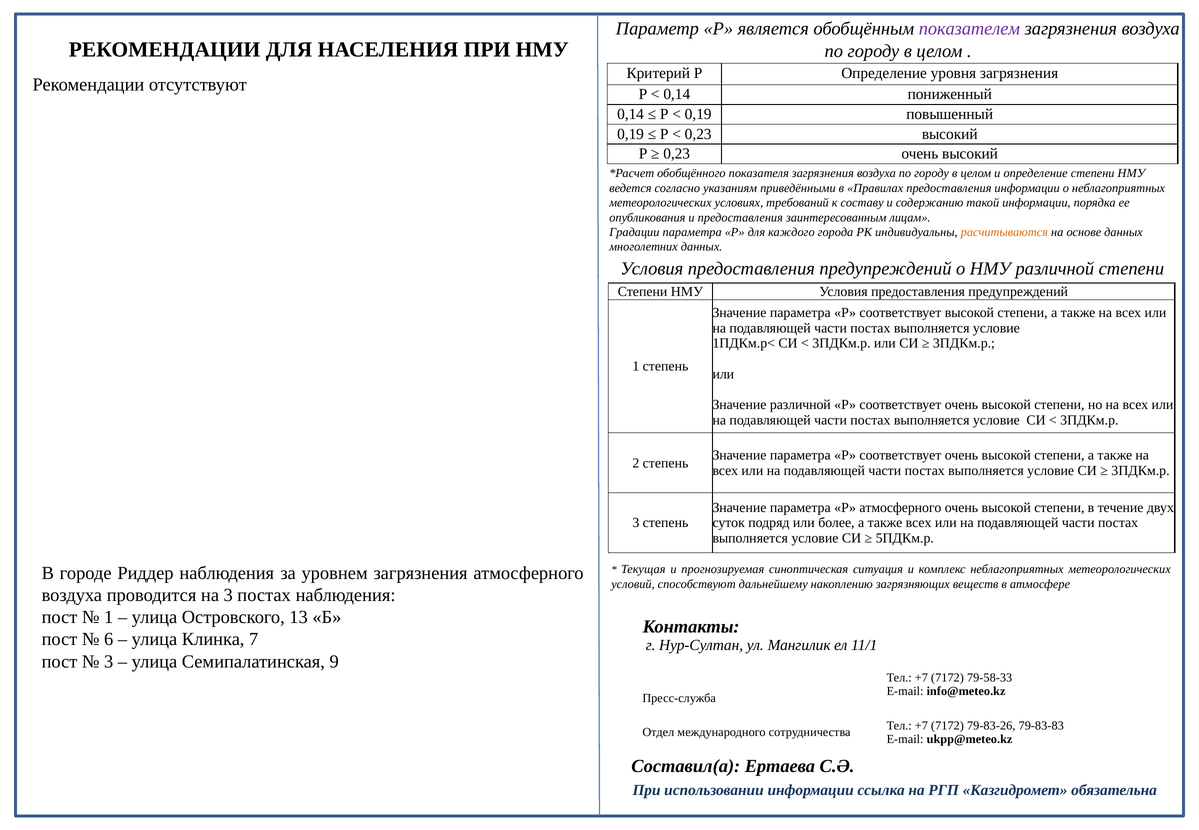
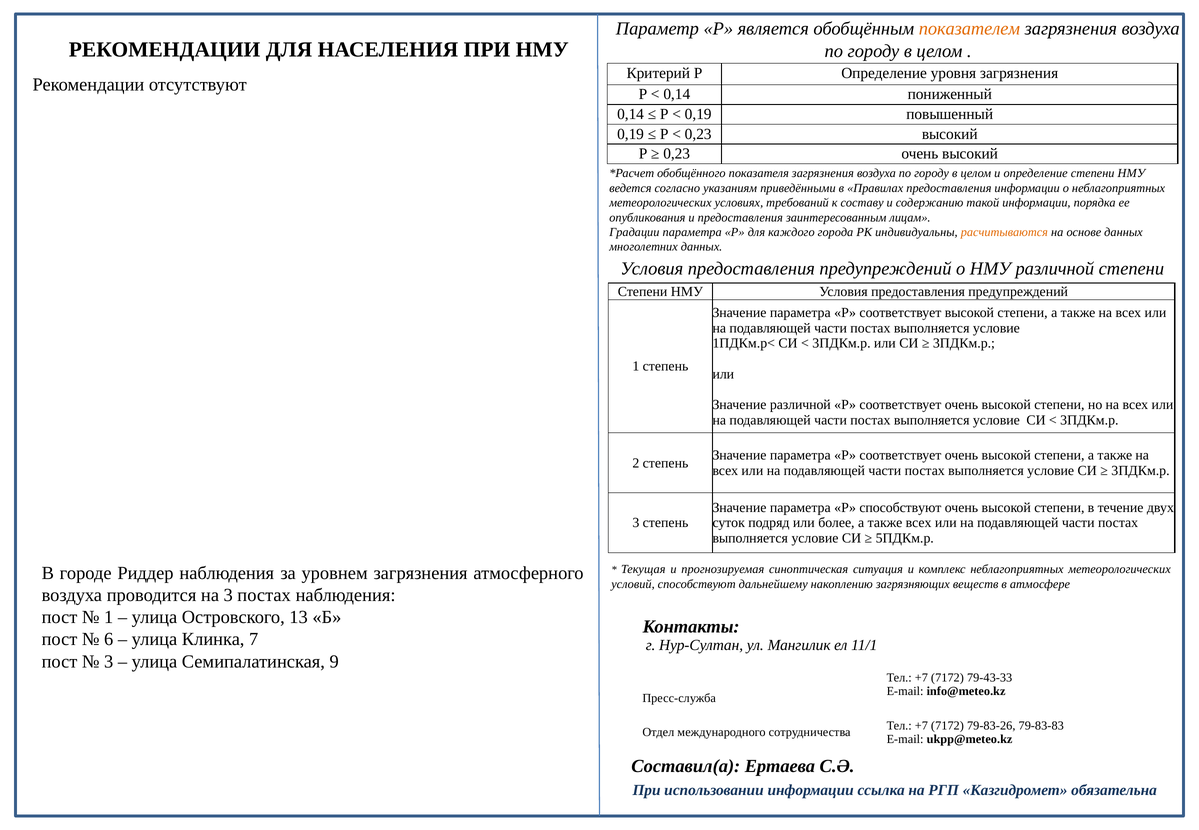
показателем colour: purple -> orange
Р атмосферного: атмосферного -> способствуют
79-58-33: 79-58-33 -> 79-43-33
